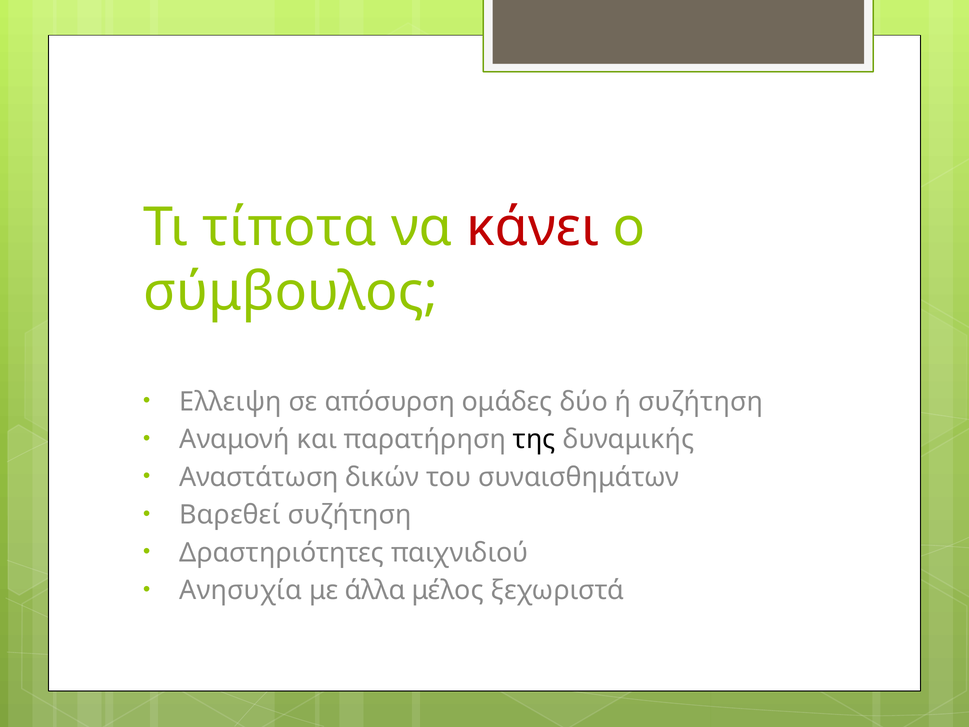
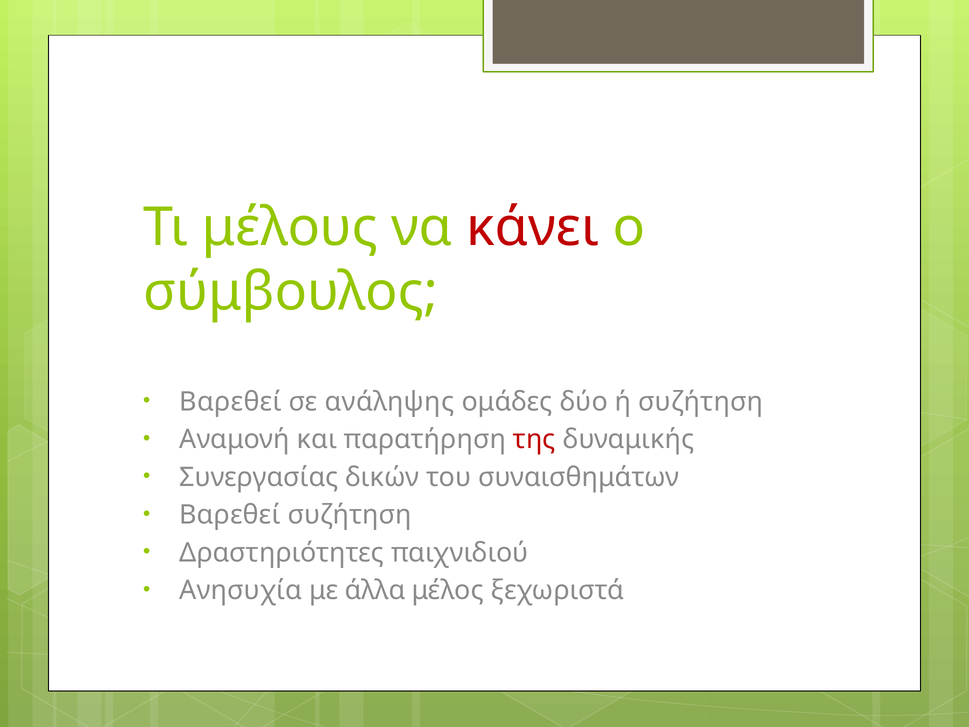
τίποτα: τίποτα -> μέλους
Ελλειψη at (231, 402): Ελλειψη -> Βαρεθεί
απόσυρση: απόσυρση -> ανάληψης
της colour: black -> red
Αναστάτωση: Αναστάτωση -> Συνεργασίας
